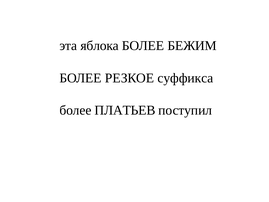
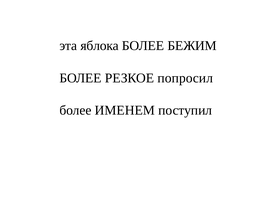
суффикса: суффикса -> попросил
ПЛАТЬЕВ: ПЛАТЬЕВ -> ИМЕНЕМ
